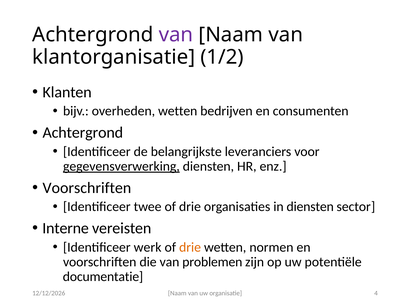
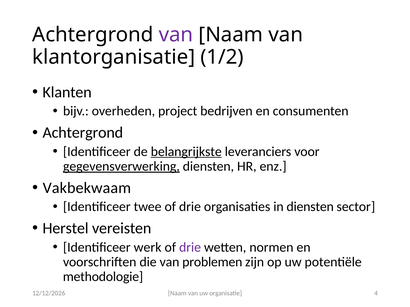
overheden wetten: wetten -> project
belangrijkste underline: none -> present
Voorschriften at (87, 188): Voorschriften -> Vakbekwaam
Interne: Interne -> Herstel
drie at (190, 248) colour: orange -> purple
documentatie: documentatie -> methodologie
